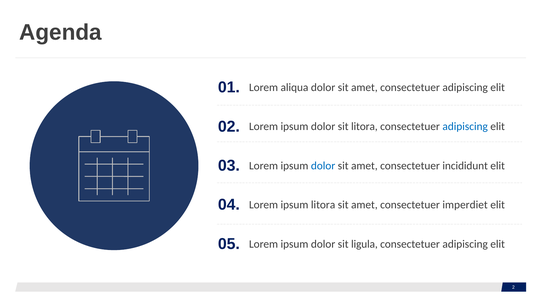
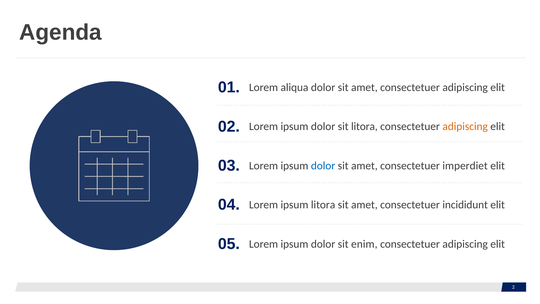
adipiscing at (465, 126) colour: blue -> orange
incididunt: incididunt -> imperdiet
imperdiet: imperdiet -> incididunt
ligula: ligula -> enim
